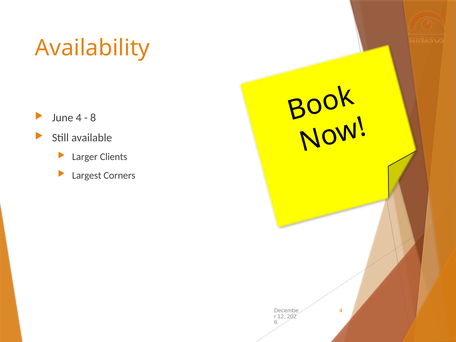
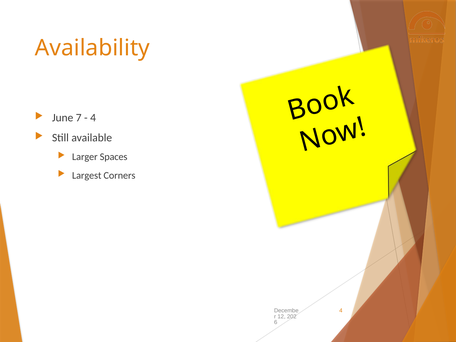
June 4: 4 -> 7
8 at (93, 118): 8 -> 4
Clients: Clients -> Spaces
